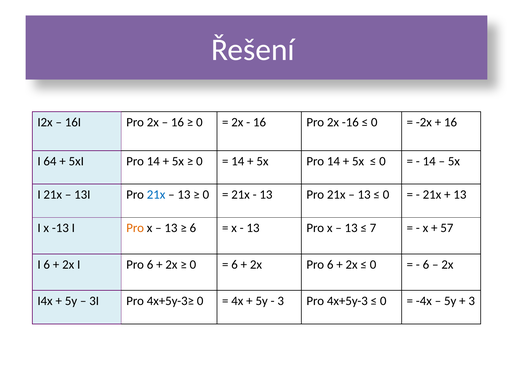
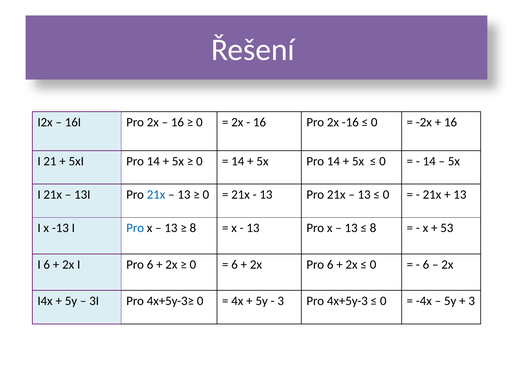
64: 64 -> 21
Pro at (135, 228) colour: orange -> blue
6 at (193, 228): 6 -> 8
7 at (373, 228): 7 -> 8
57: 57 -> 53
